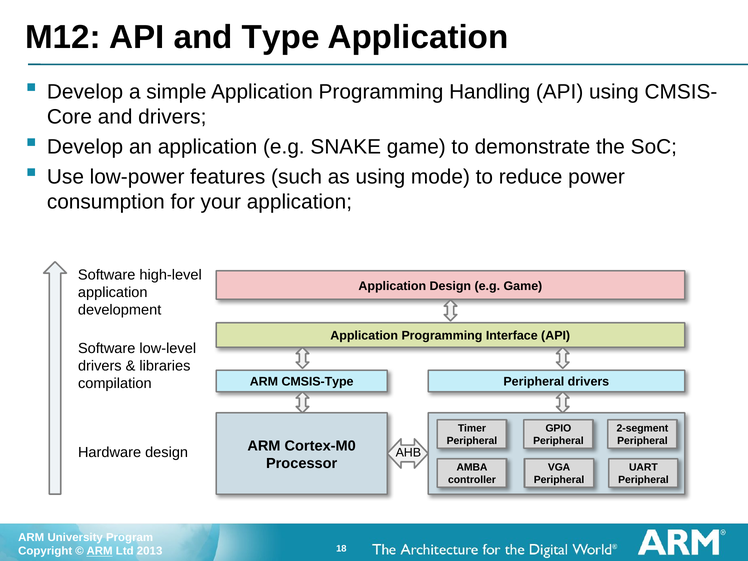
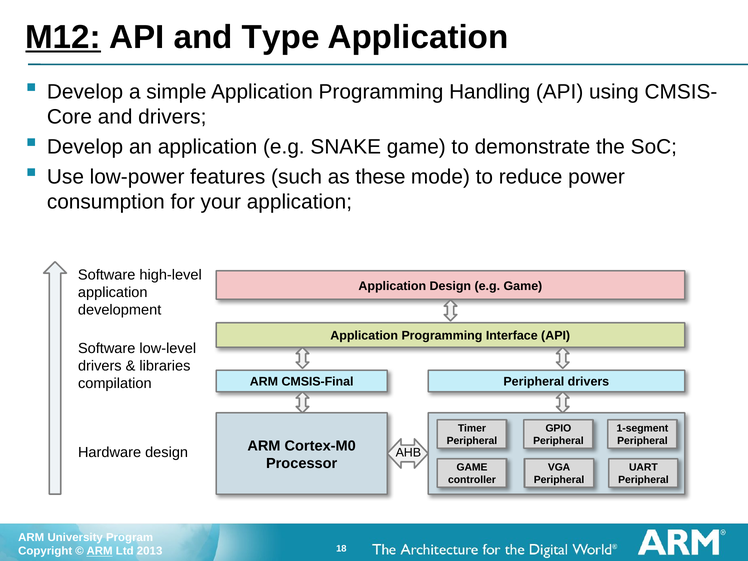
M12 underline: none -> present
as using: using -> these
CMSIS-Type: CMSIS-Type -> CMSIS-Final
2-segment: 2-segment -> 1-segment
AMBA at (472, 467): AMBA -> GAME
